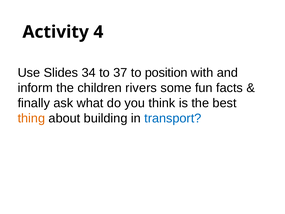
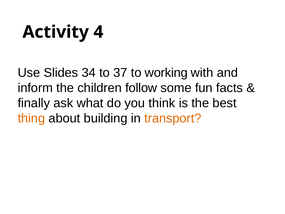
position: position -> working
rivers: rivers -> follow
transport colour: blue -> orange
